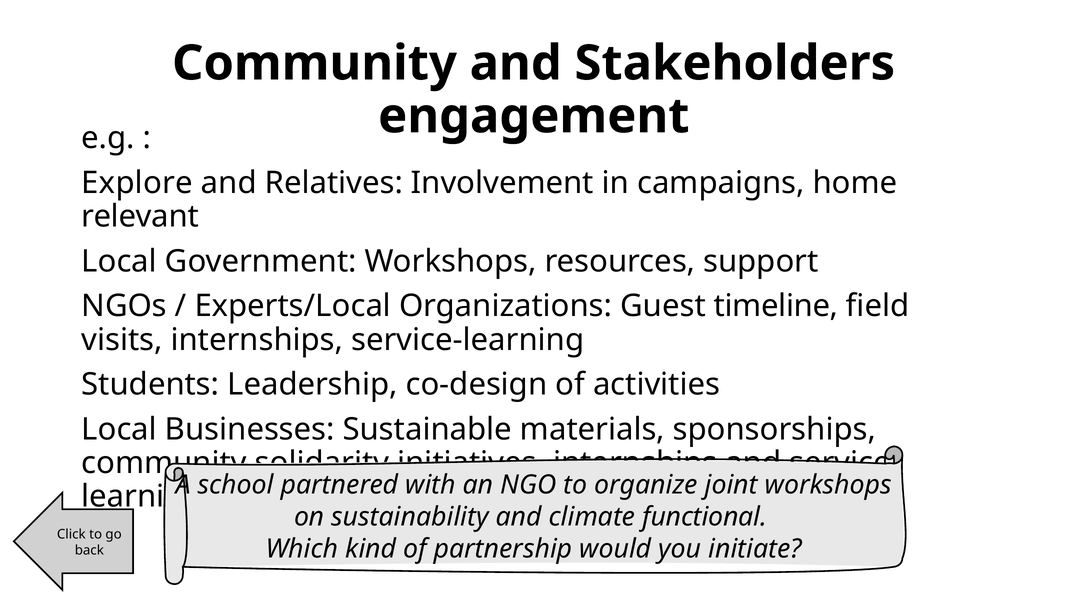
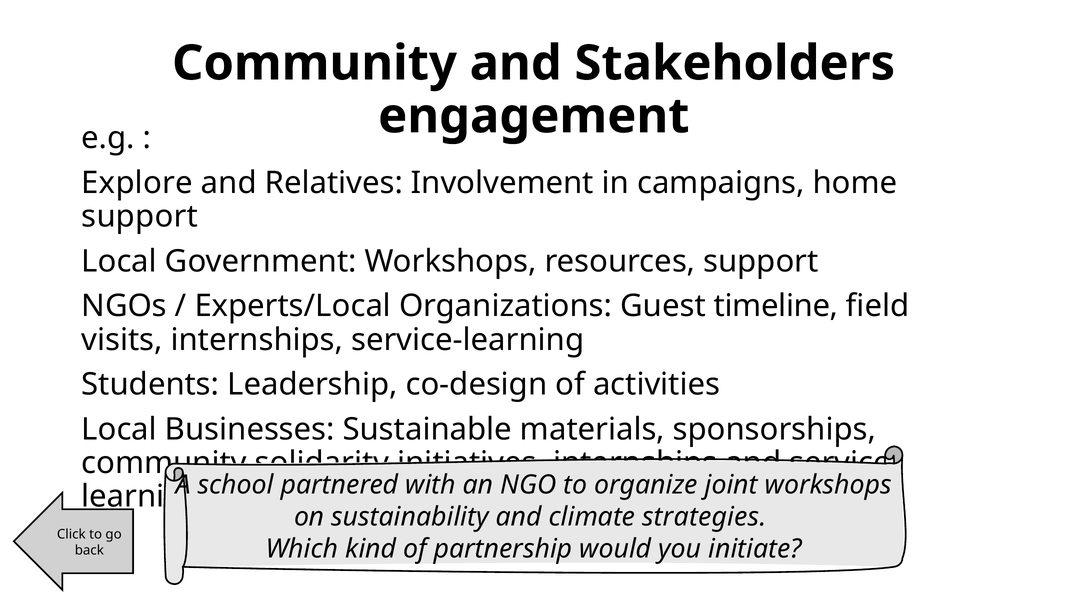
relevant at (140, 216): relevant -> support
functional: functional -> strategies
